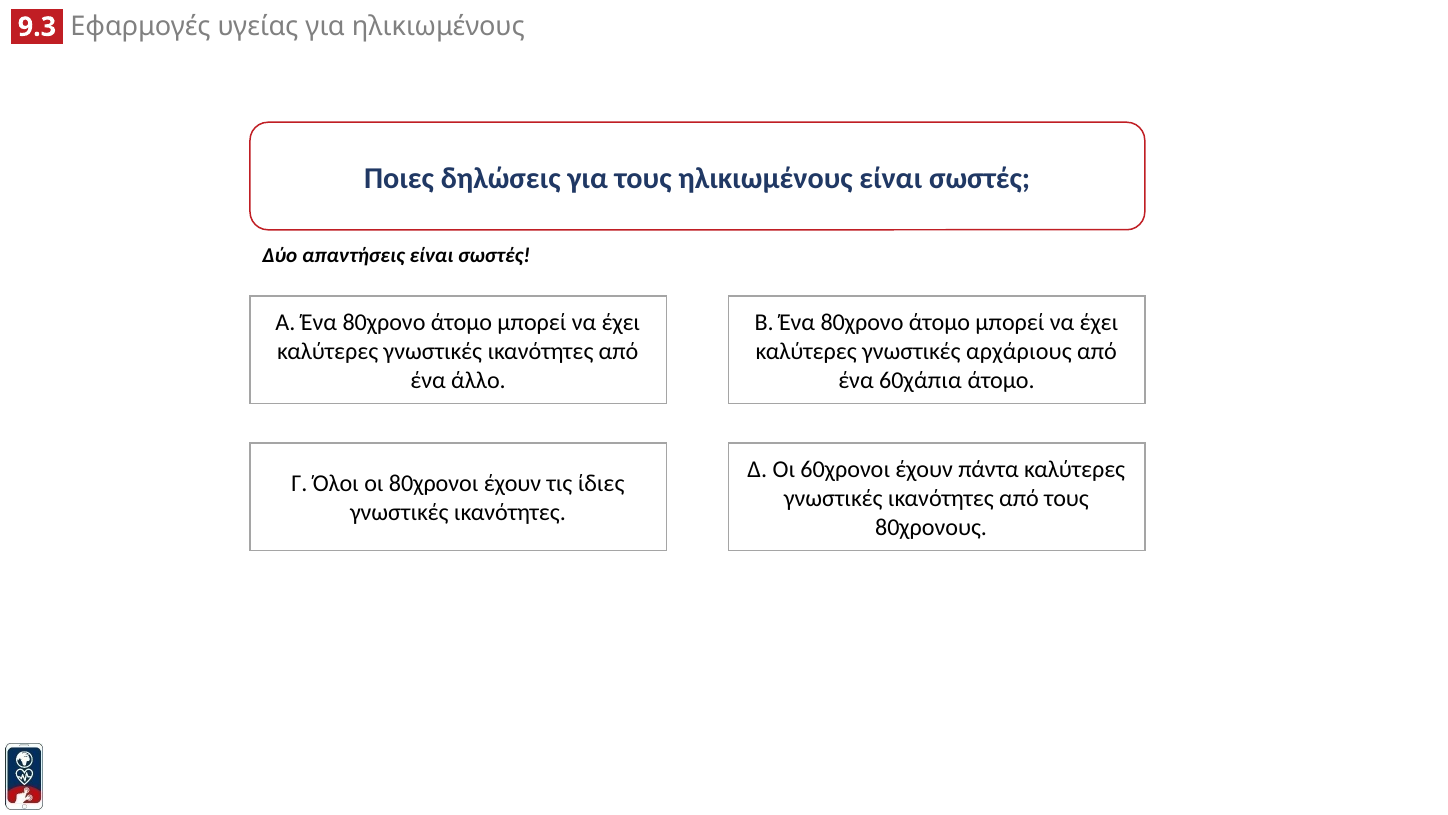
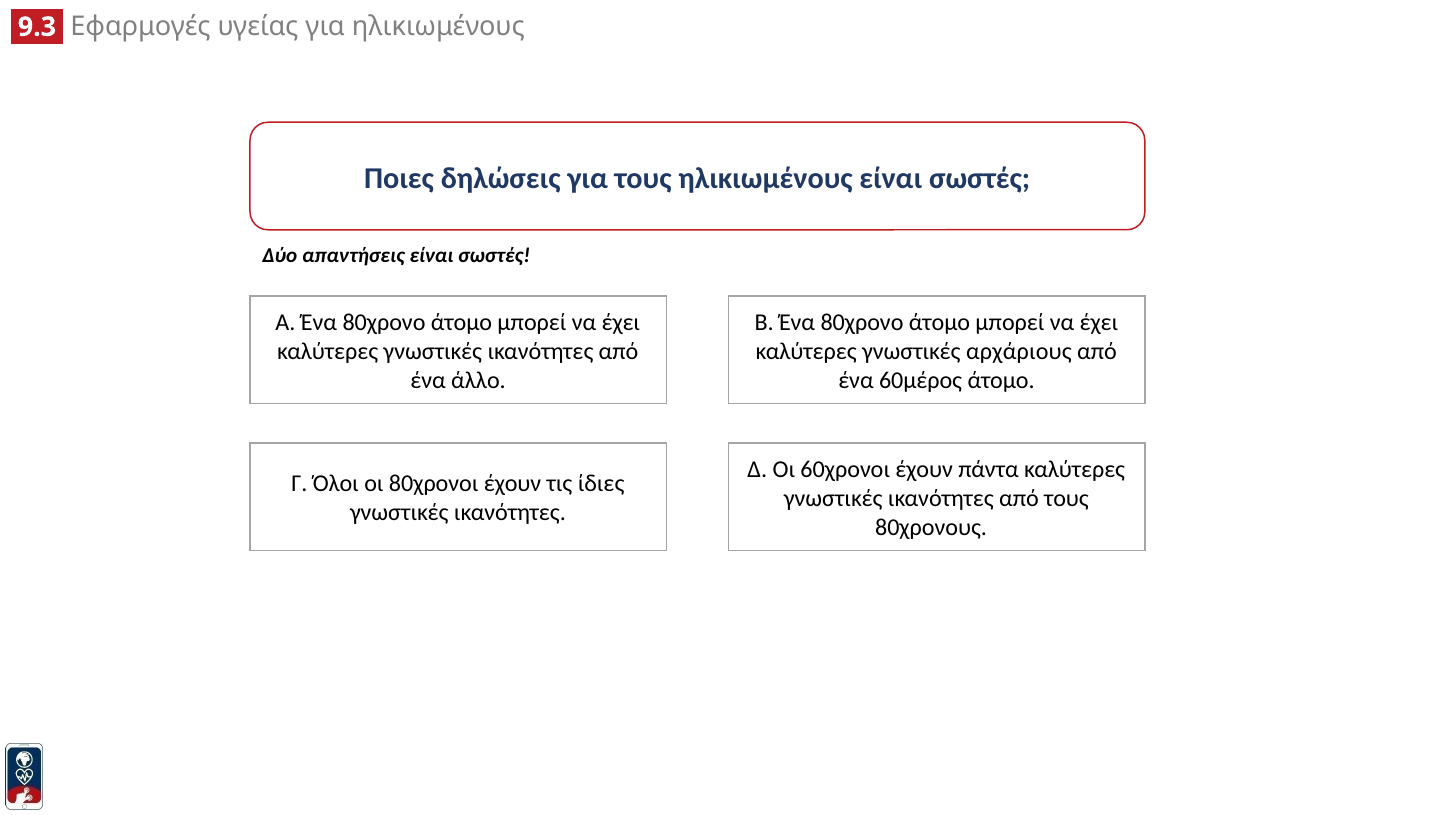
60χάπια: 60χάπια -> 60μέρος
